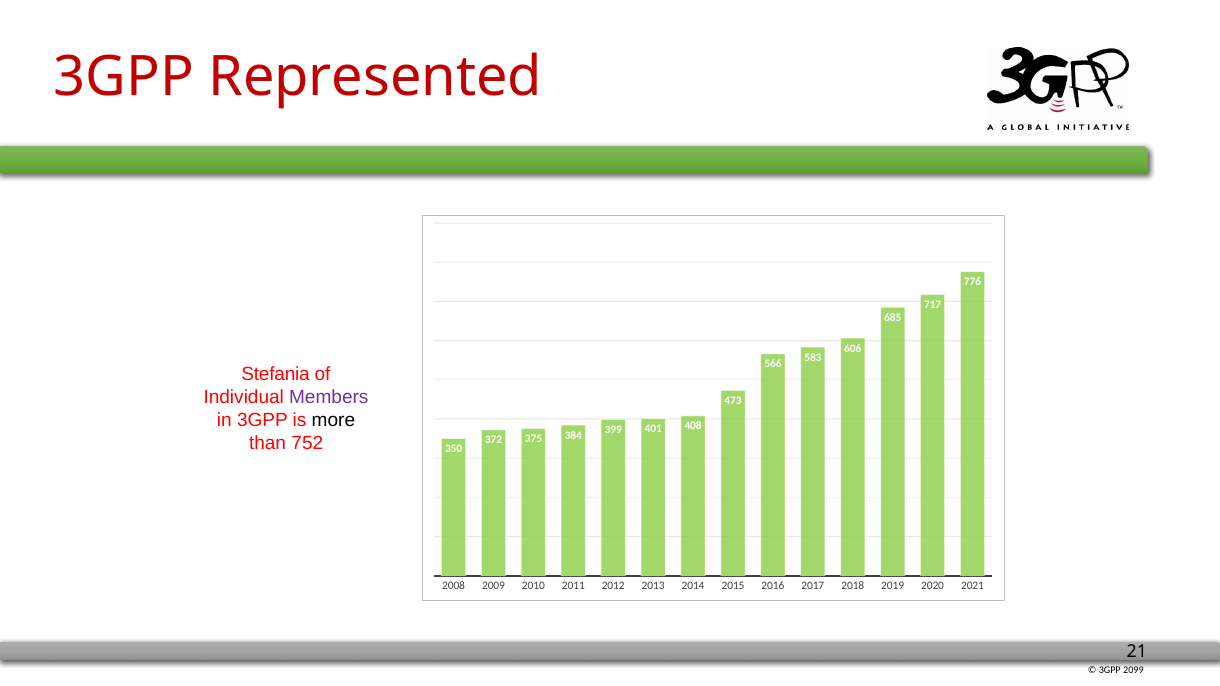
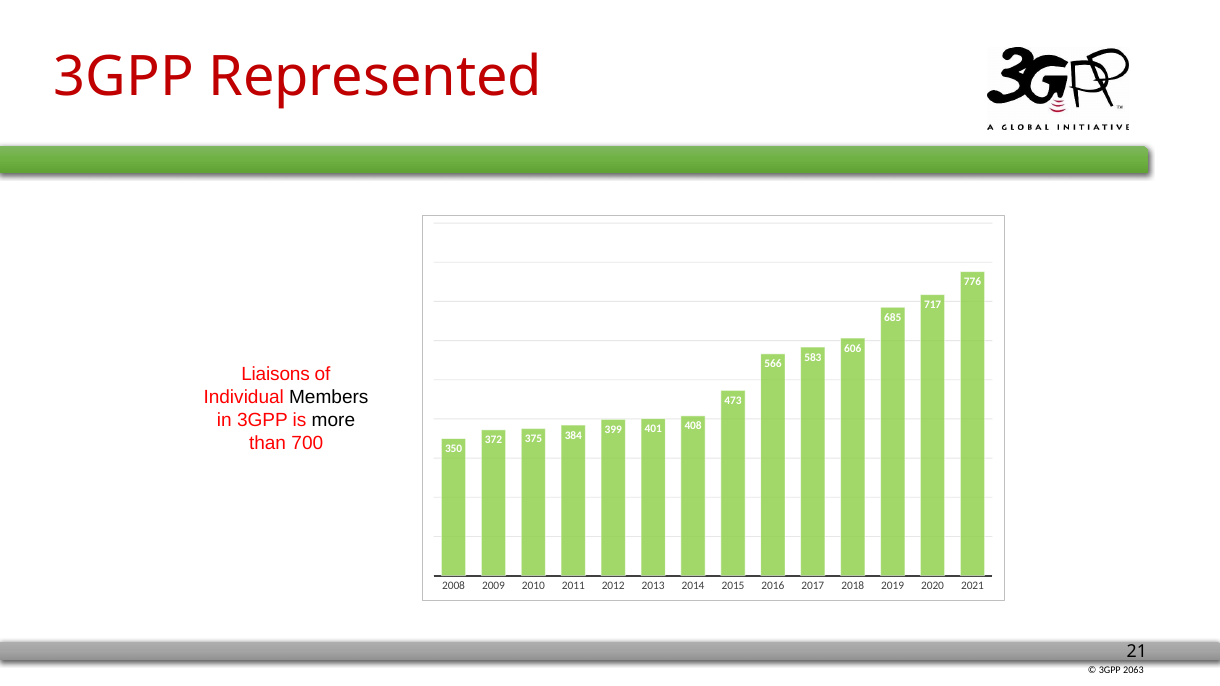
Stefania: Stefania -> Liaisons
Members colour: purple -> black
752: 752 -> 700
2099: 2099 -> 2063
